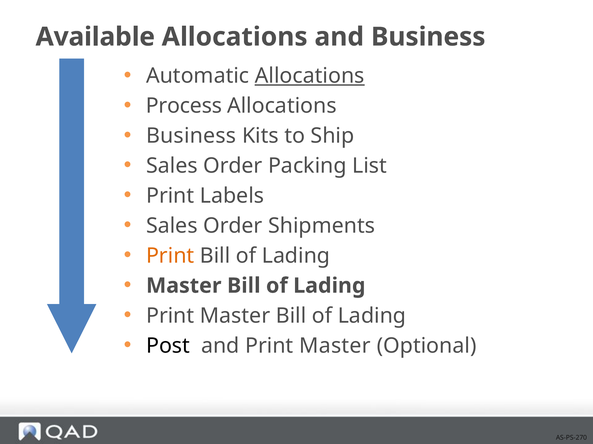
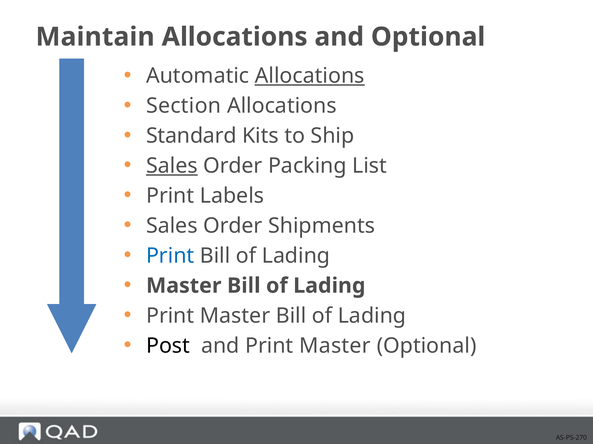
Available: Available -> Maintain
and Business: Business -> Optional
Process: Process -> Section
Business at (191, 136): Business -> Standard
Sales at (172, 166) underline: none -> present
Print at (170, 256) colour: orange -> blue
